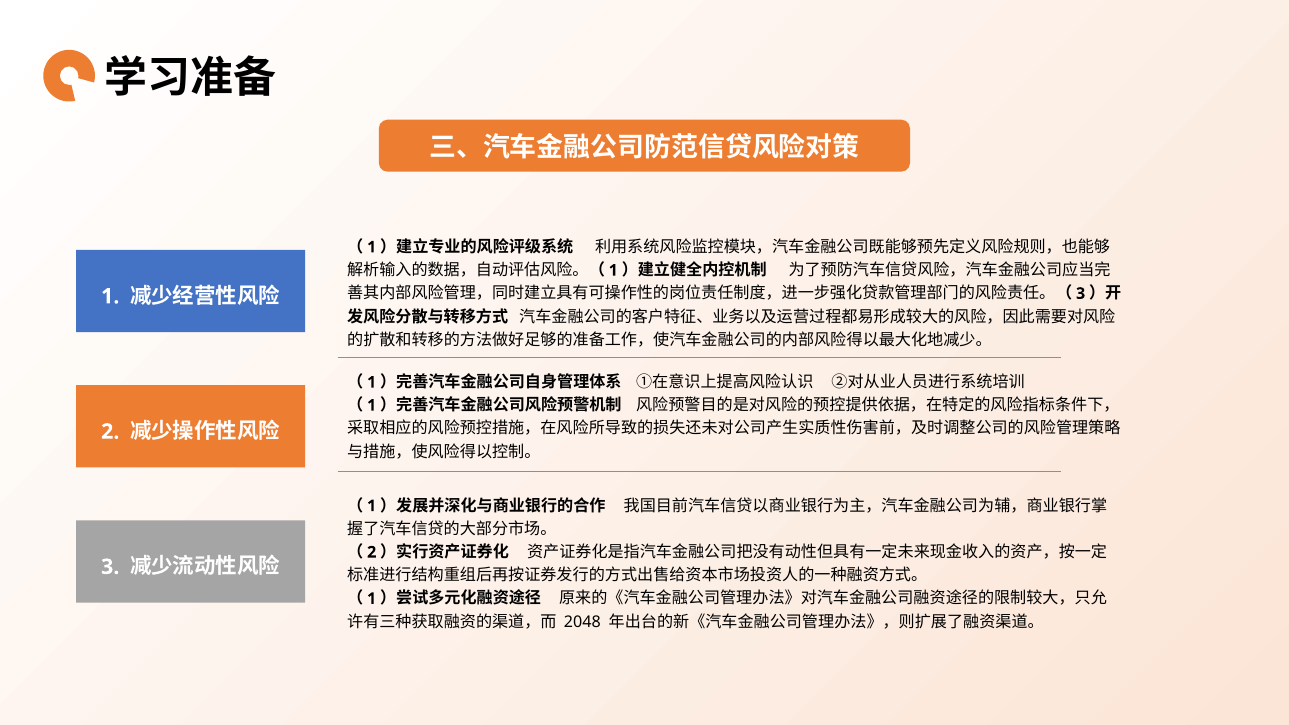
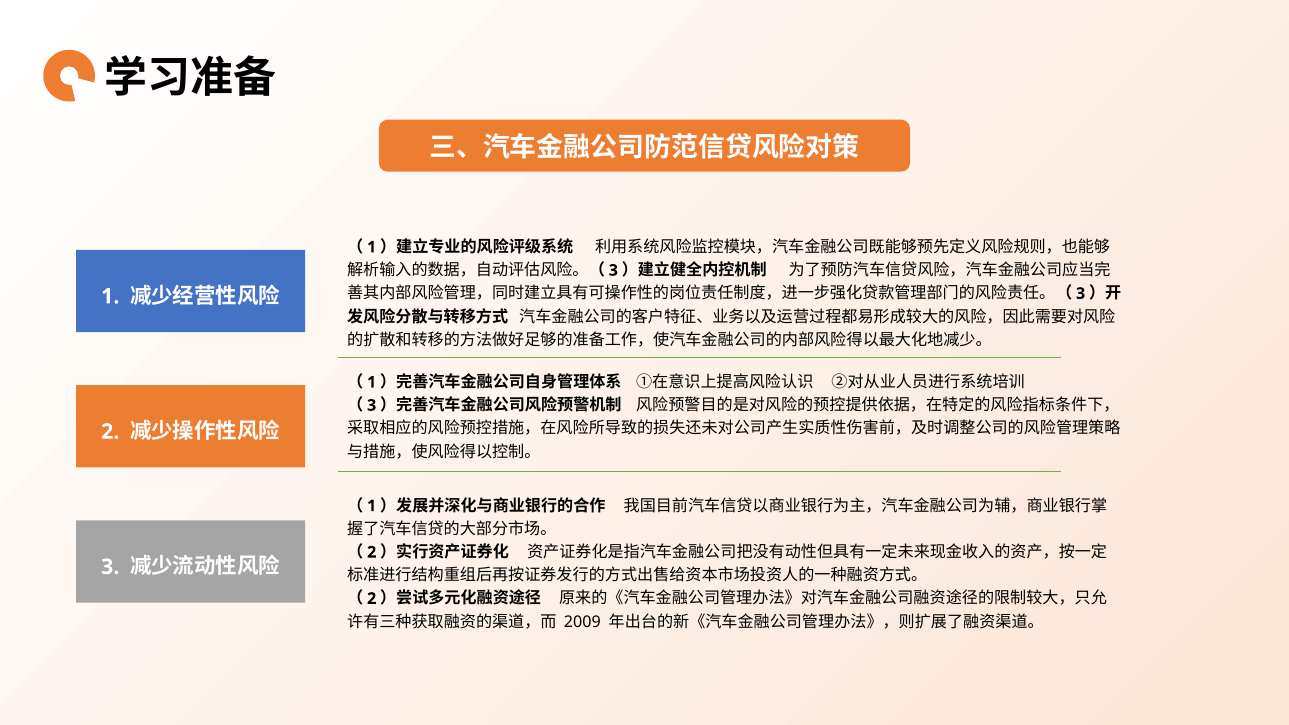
1 at (613, 270): 1 -> 3
1 at (372, 405): 1 -> 3
1 at (372, 599): 1 -> 2
2048: 2048 -> 2009
